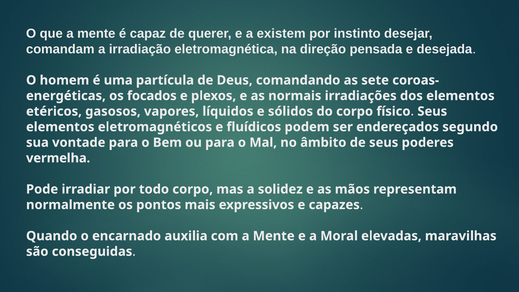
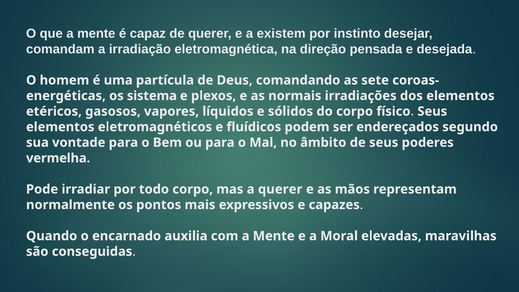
focados: focados -> sistema
a solidez: solidez -> querer
